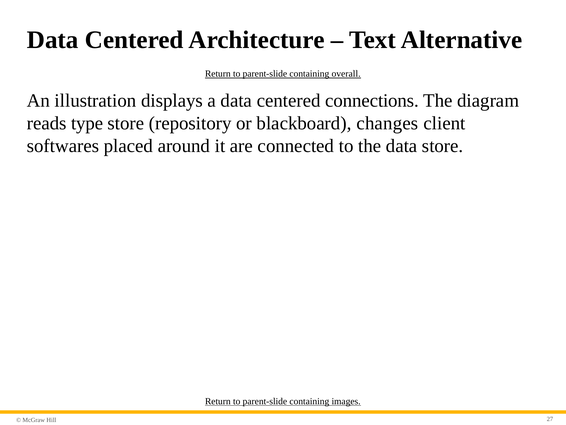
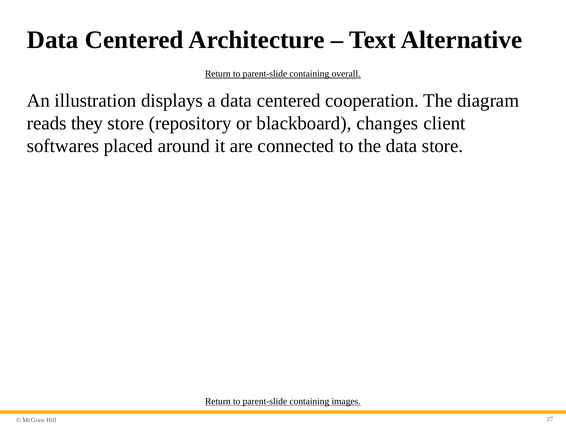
connections: connections -> cooperation
type: type -> they
